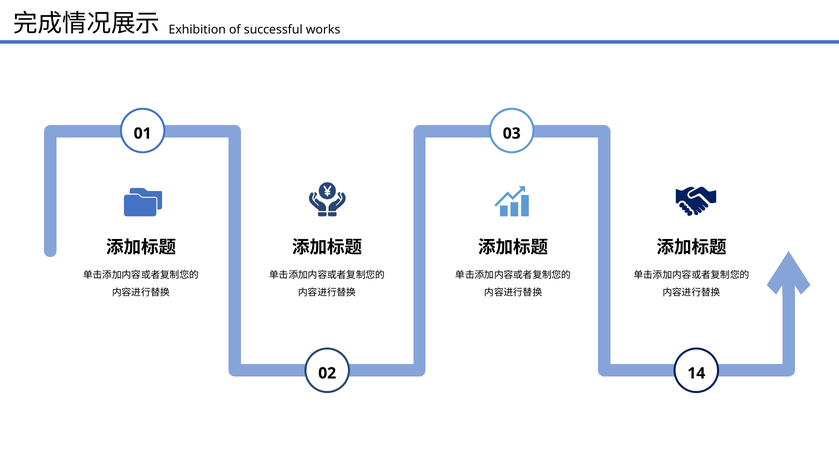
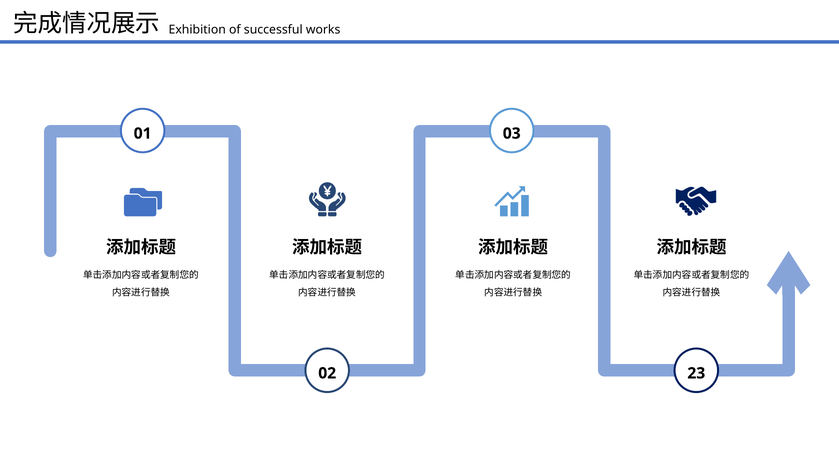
14: 14 -> 23
